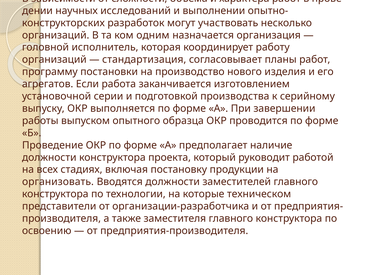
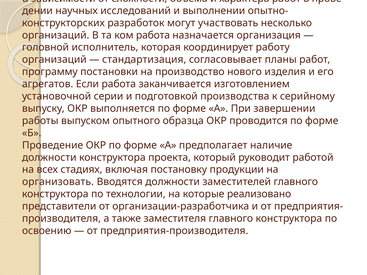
ком одним: одним -> работа
техническом: техническом -> реализовано
